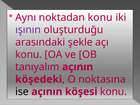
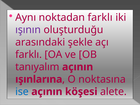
noktadan konu: konu -> farklı
konu at (29, 55): konu -> farklı
köşedeki: köşedeki -> ışınlarına
ise colour: black -> blue
köşesi konu: konu -> alete
